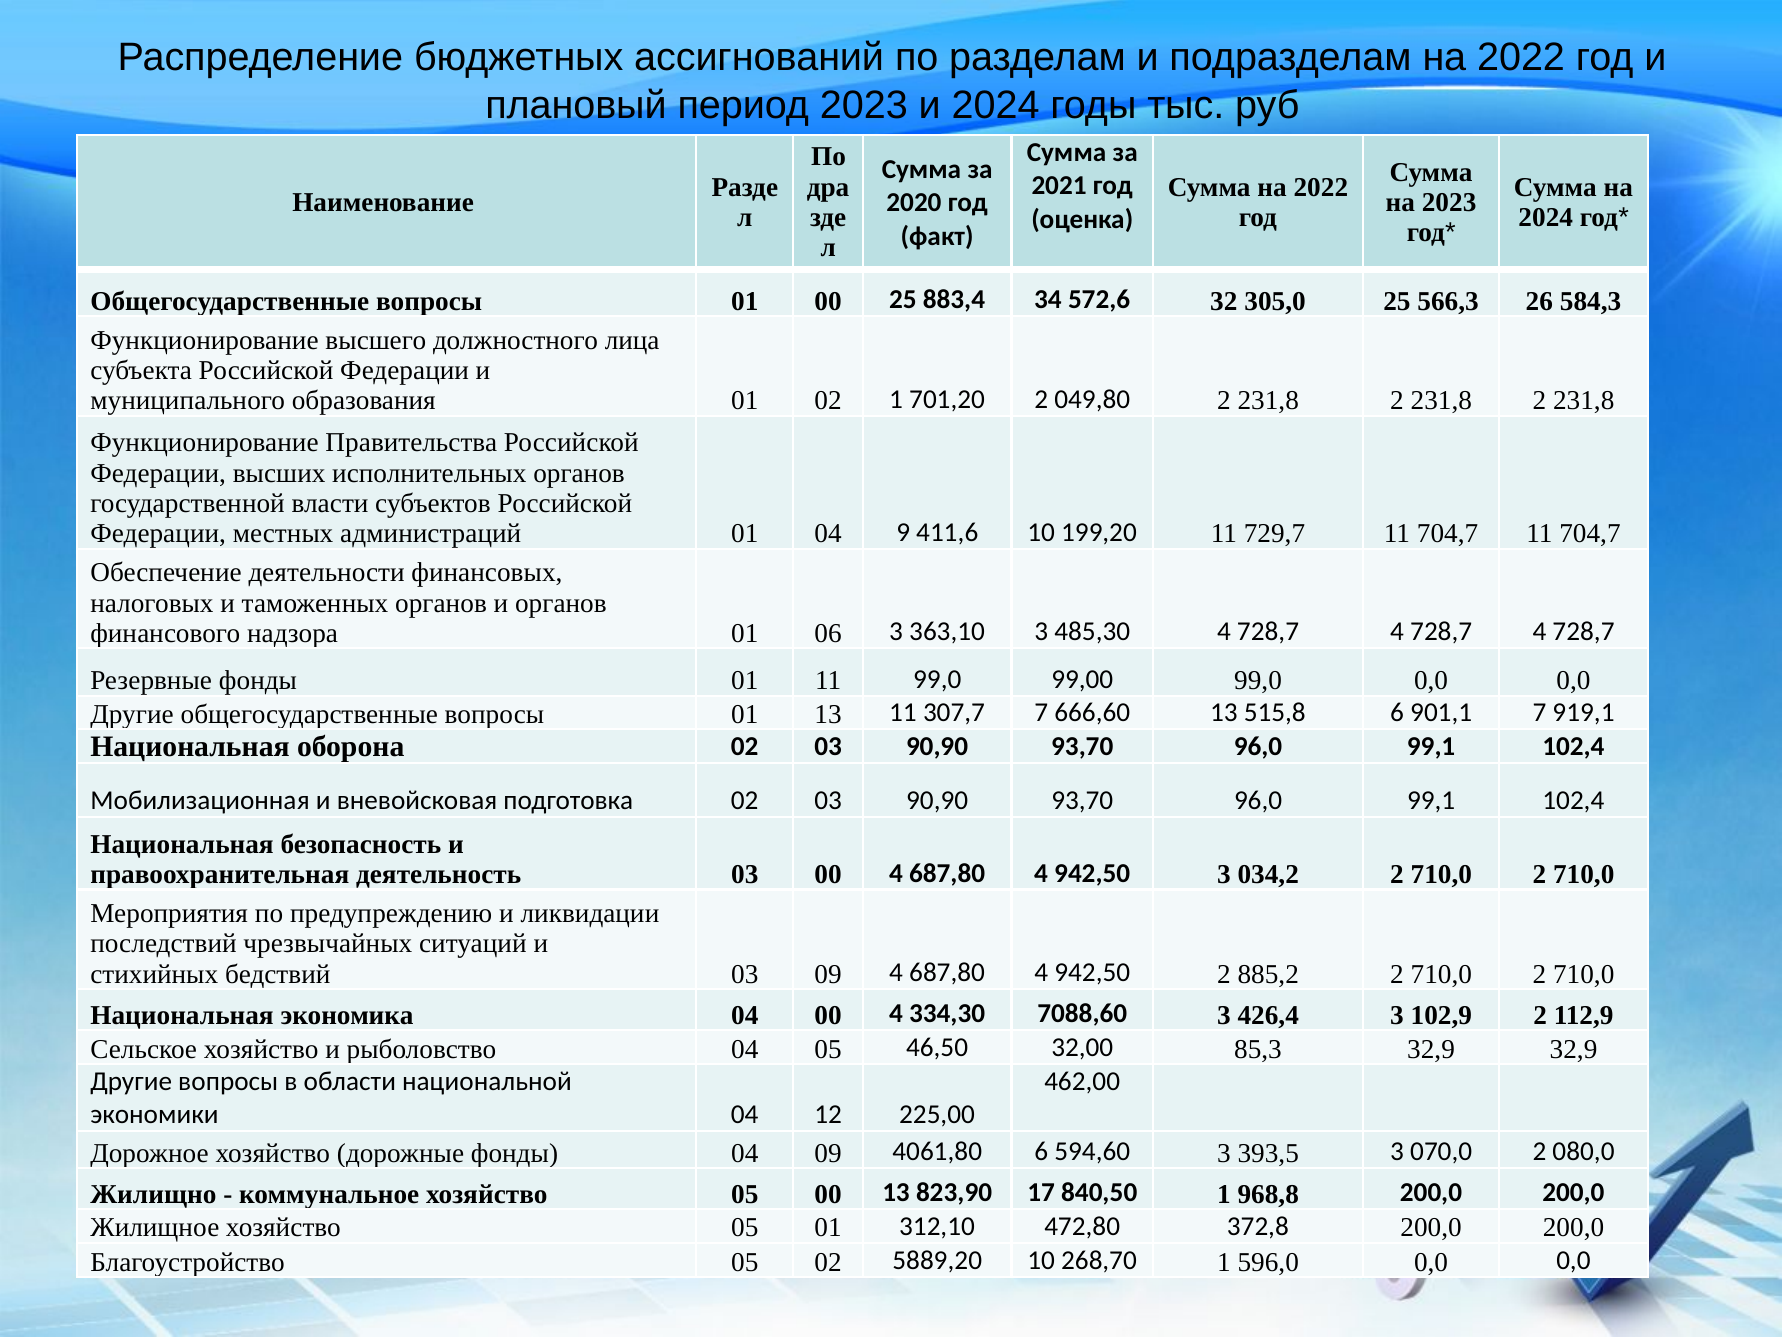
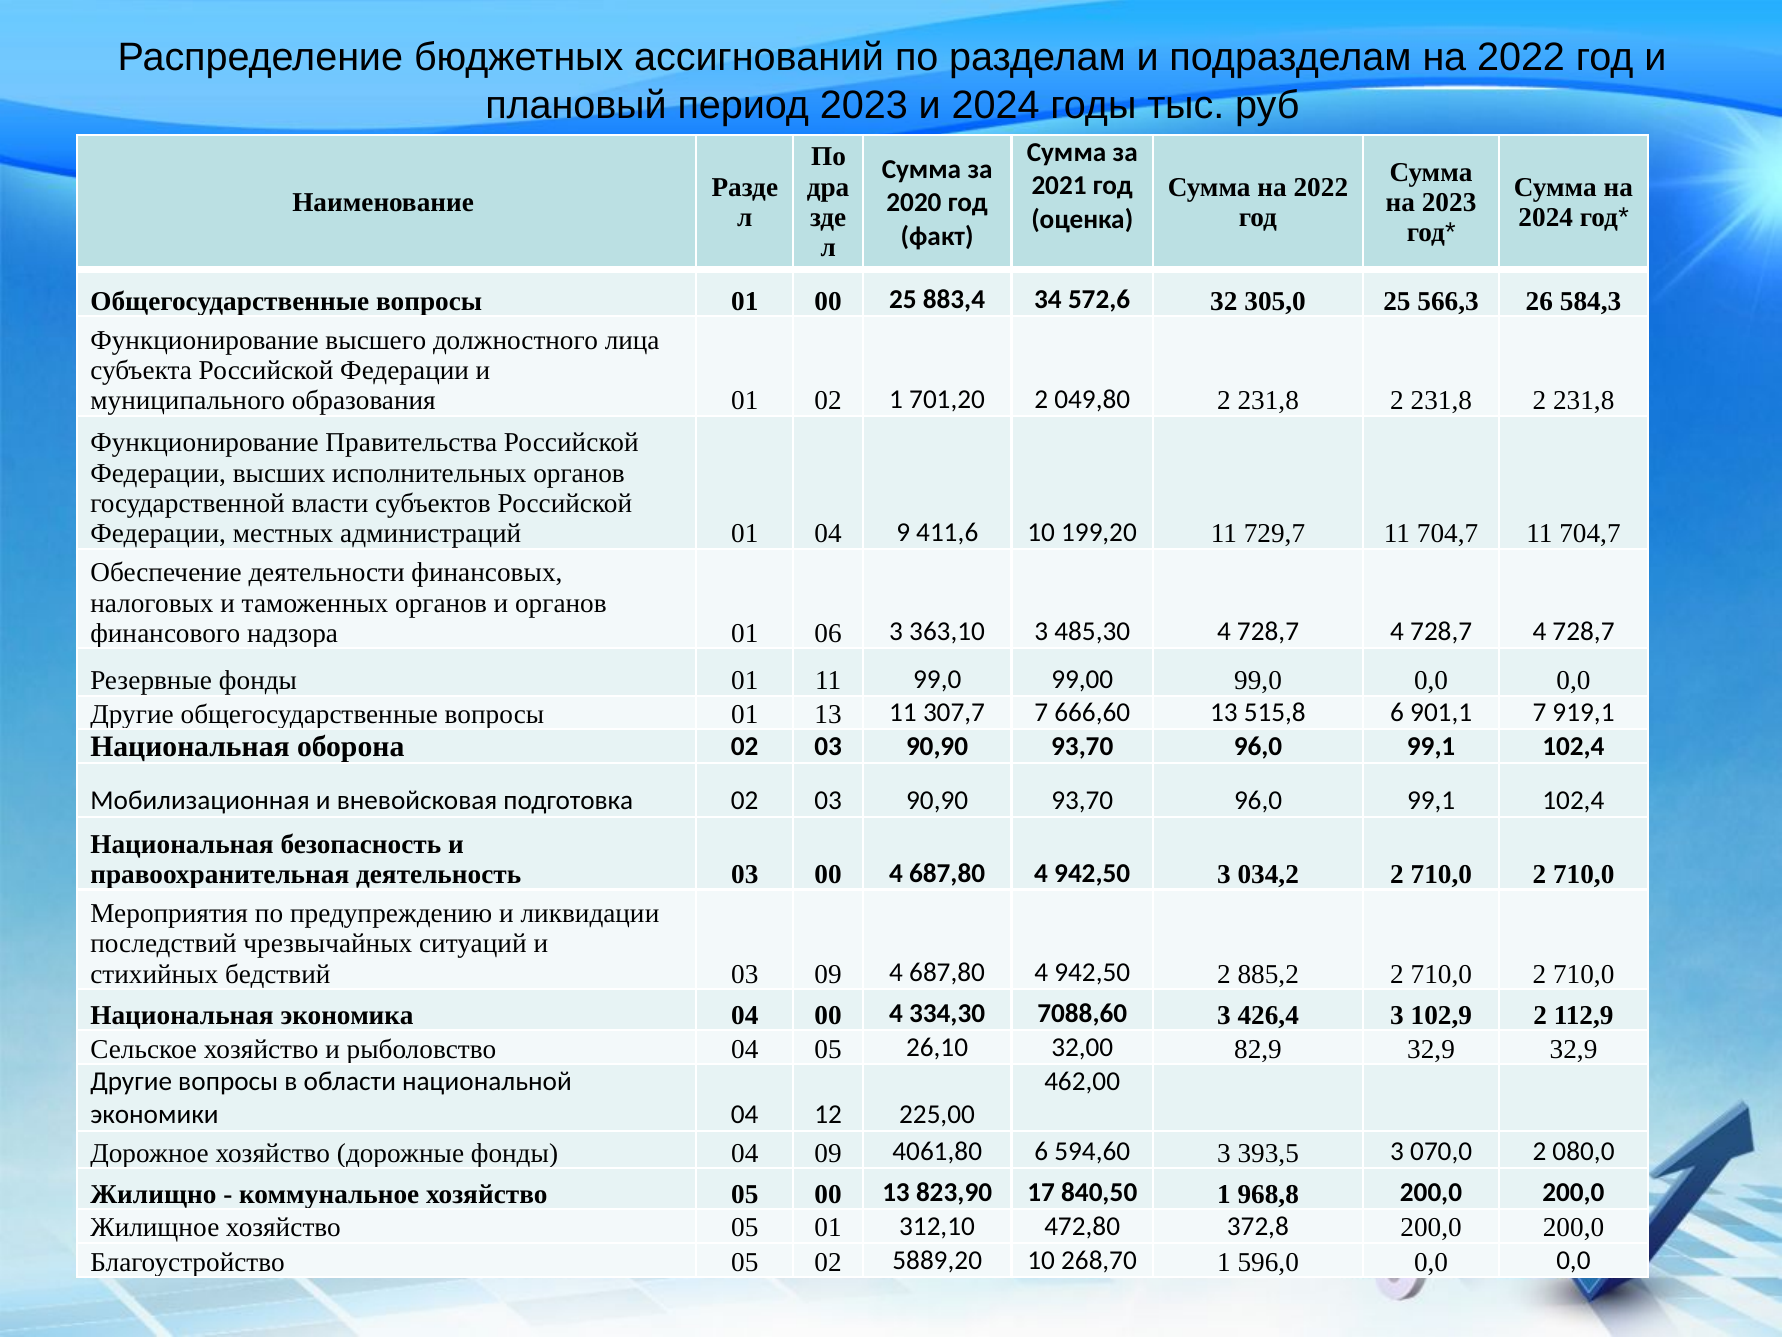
46,50: 46,50 -> 26,10
85,3: 85,3 -> 82,9
